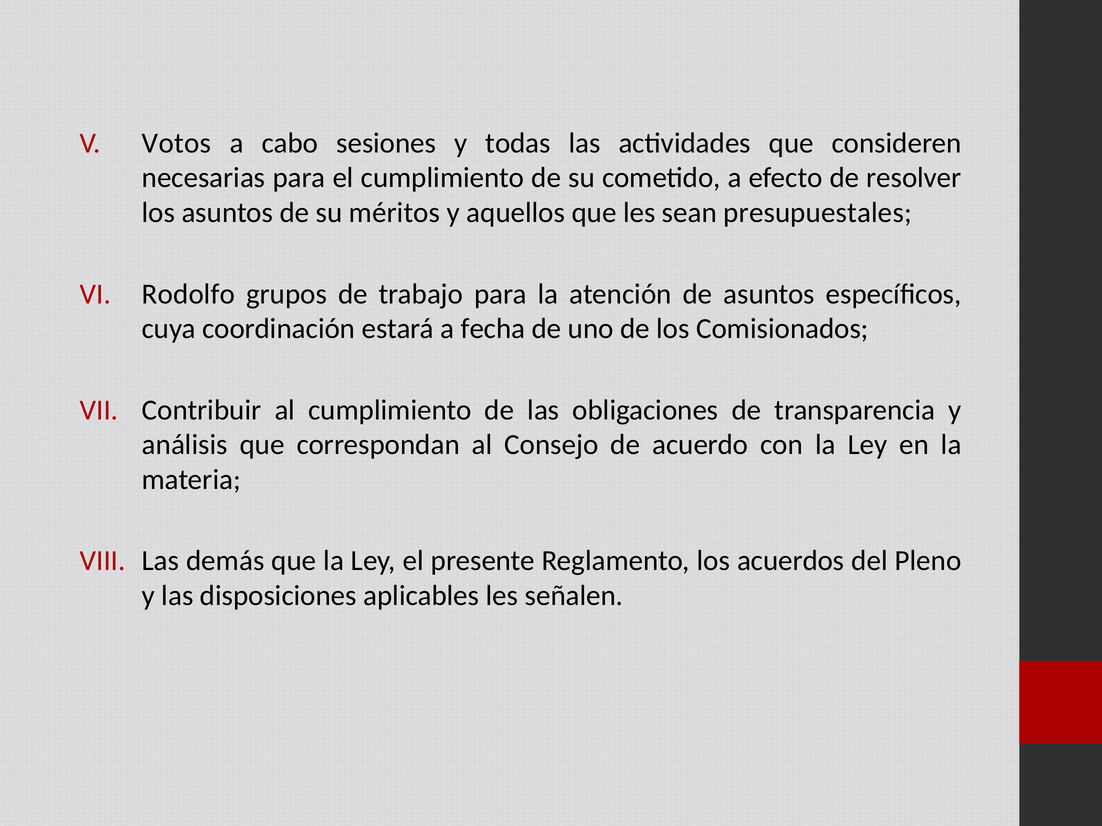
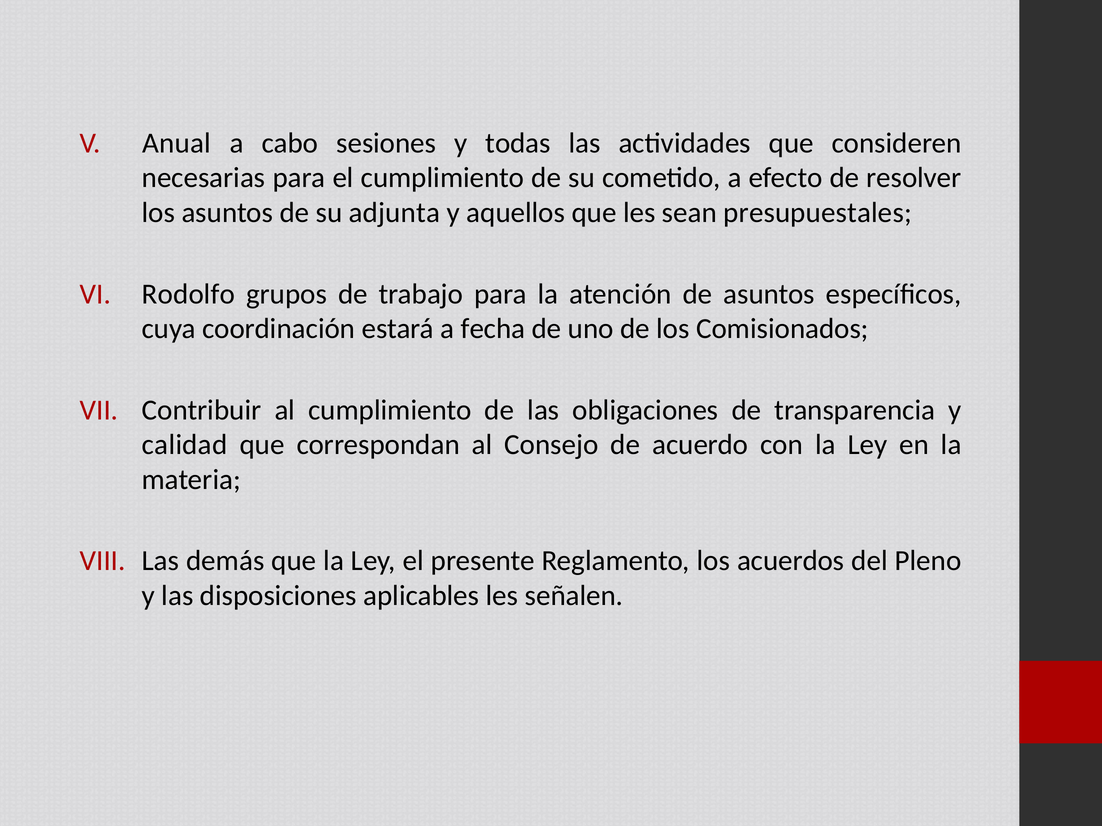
Votos: Votos -> Anual
méritos: méritos -> adjunta
análisis: análisis -> calidad
